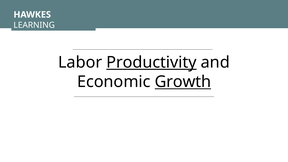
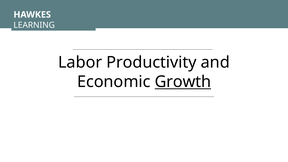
Productivity underline: present -> none
